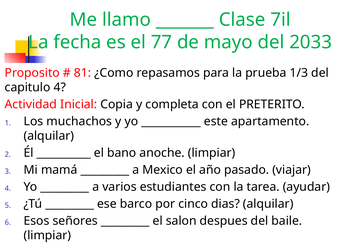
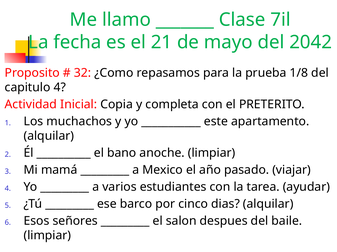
77: 77 -> 21
2033: 2033 -> 2042
81: 81 -> 32
1/3: 1/3 -> 1/8
